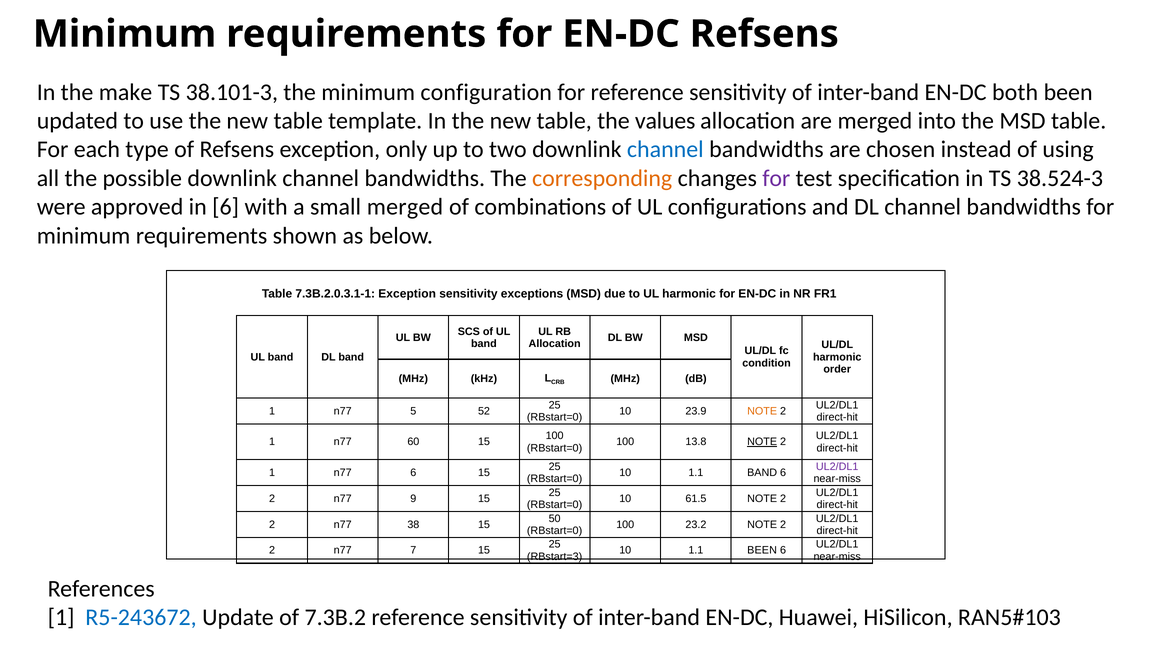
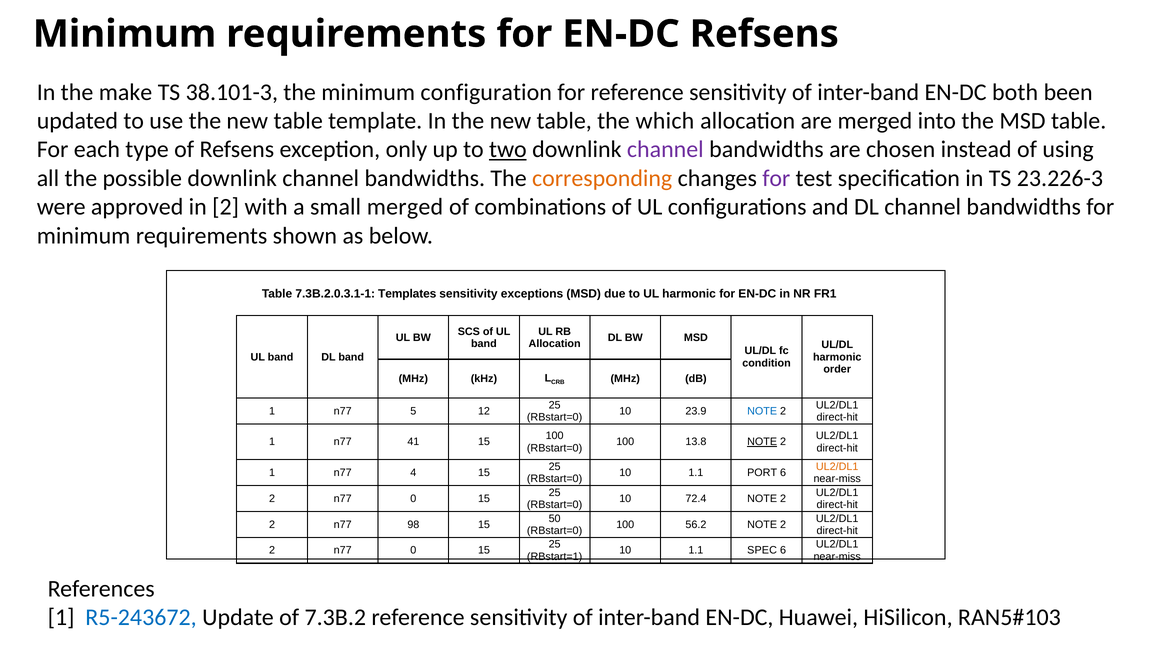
values: values -> which
two underline: none -> present
channel at (665, 150) colour: blue -> purple
38.524-3: 38.524-3 -> 23.226-3
in 6: 6 -> 2
7.3B.2.0.3.1-1 Exception: Exception -> Templates
52: 52 -> 12
NOTE at (762, 412) colour: orange -> blue
60: 60 -> 41
UL2/DL1 at (837, 467) colour: purple -> orange
n77 6: 6 -> 4
1.1 BAND: BAND -> PORT
9 at (413, 499): 9 -> 0
61.5: 61.5 -> 72.4
38: 38 -> 98
23.2: 23.2 -> 56.2
7 at (413, 551): 7 -> 0
1.1 BEEN: BEEN -> SPEC
RBstart=3: RBstart=3 -> RBstart=1
